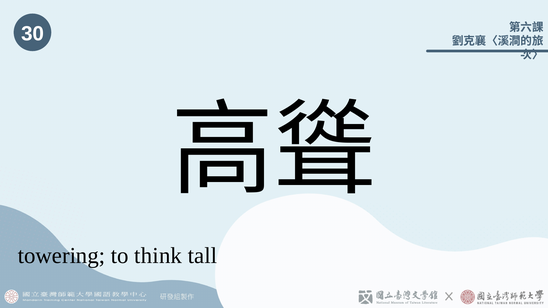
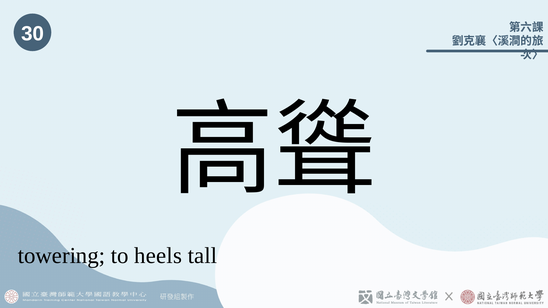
think: think -> heels
